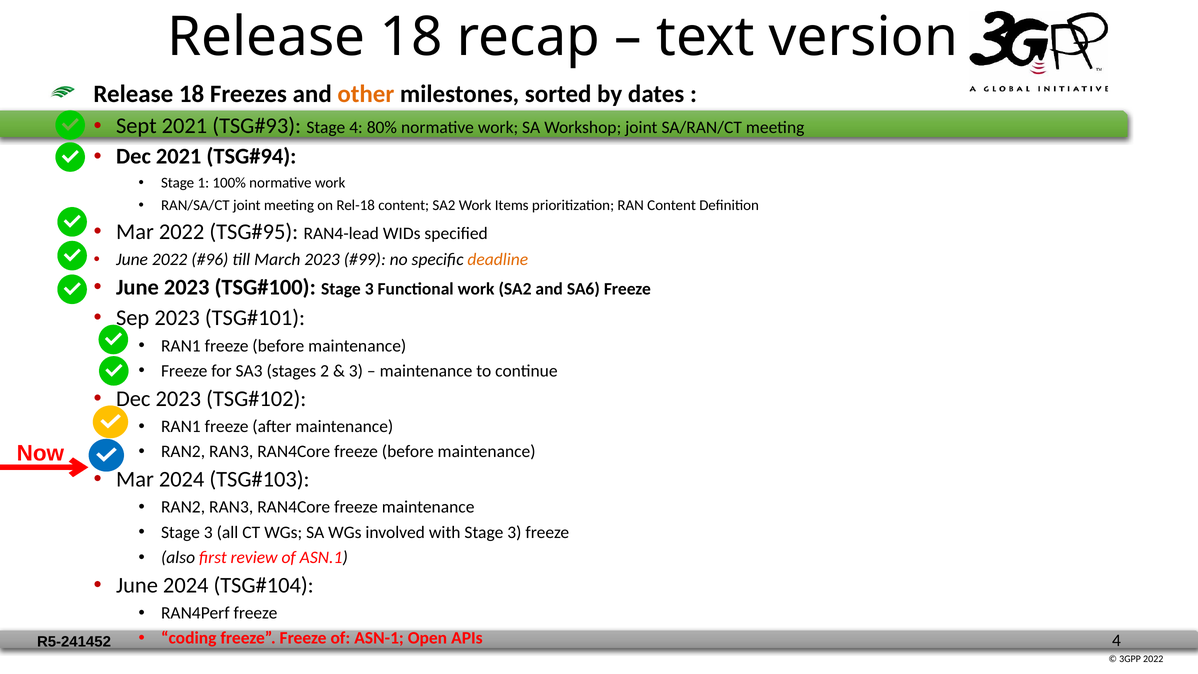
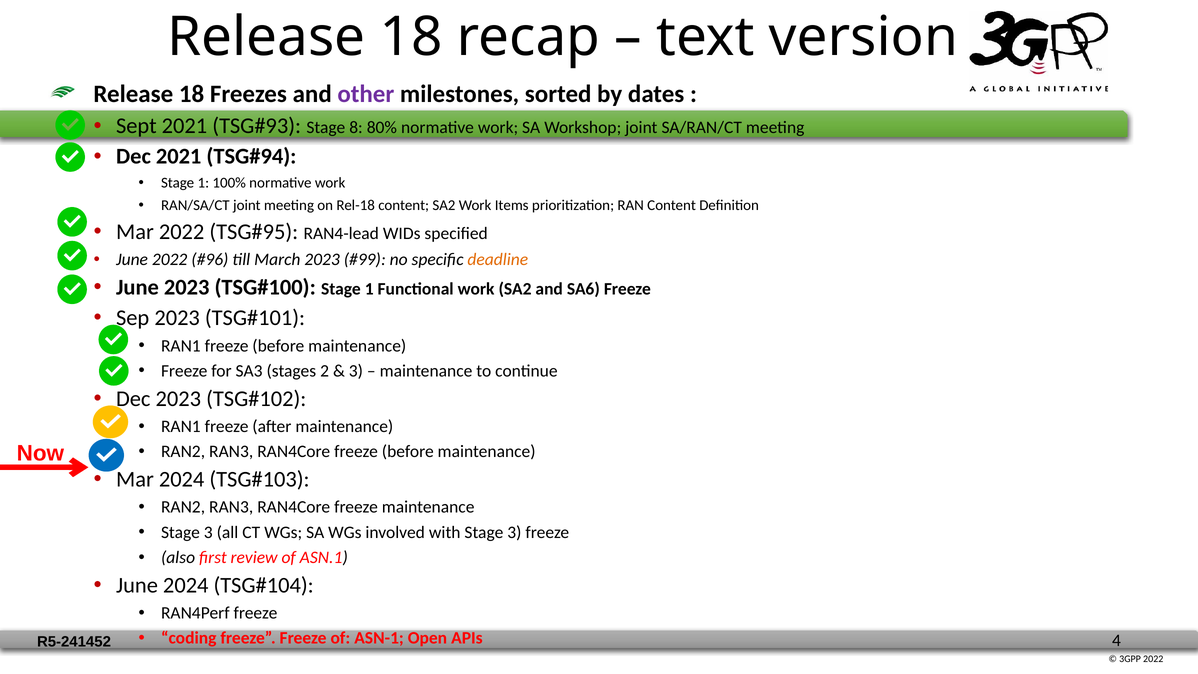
other colour: orange -> purple
Stage 4: 4 -> 8
3 at (369, 289): 3 -> 1
